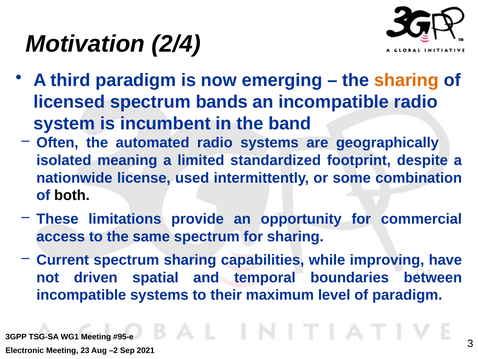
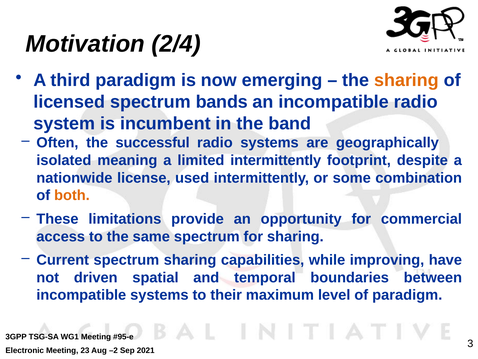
automated: automated -> successful
limited standardized: standardized -> intermittently
both colour: black -> orange
